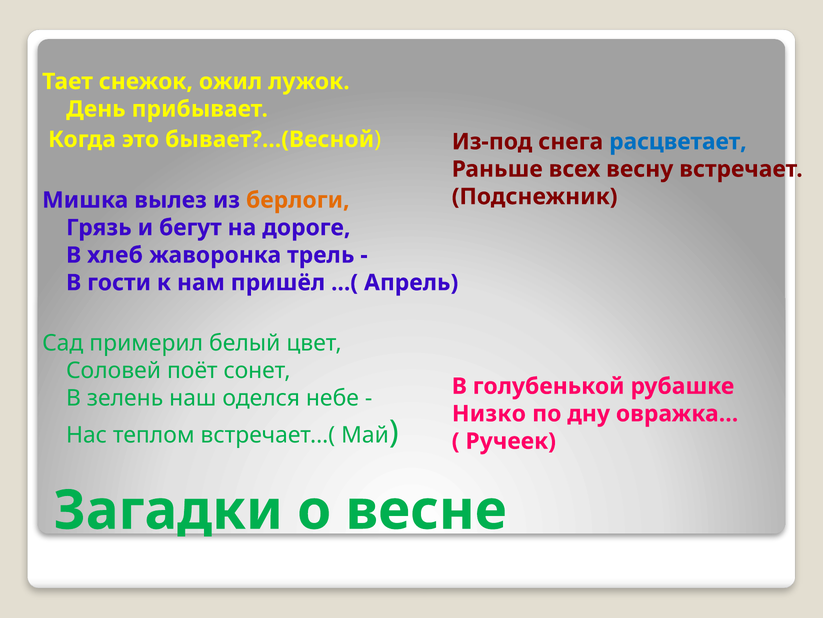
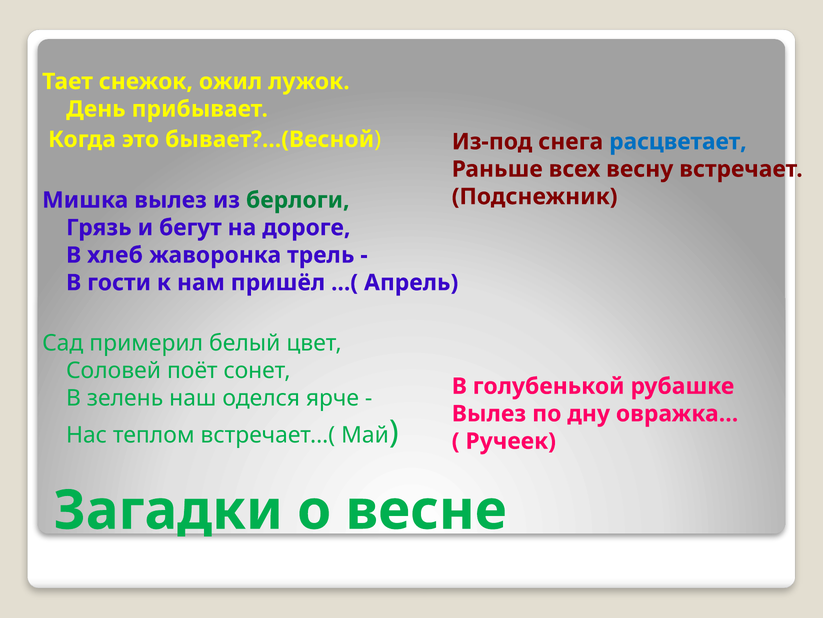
берлоги colour: orange -> green
небе: небе -> ярче
Низко at (489, 413): Низко -> Вылез
